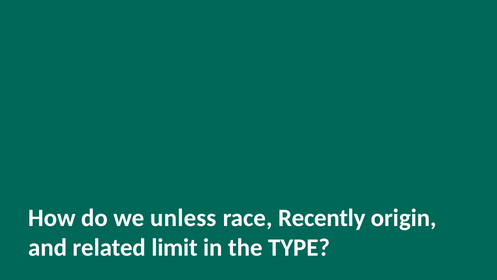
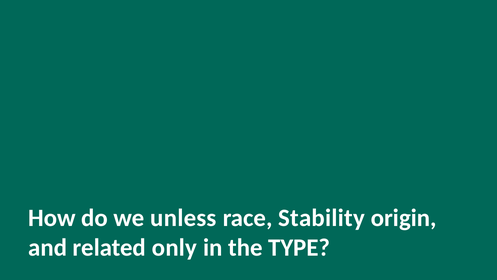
Recently: Recently -> Stability
limit: limit -> only
